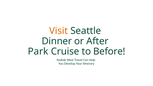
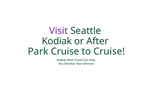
Visit colour: orange -> purple
Dinner at (57, 41): Dinner -> Kodiak
to Before: Before -> Cruise
